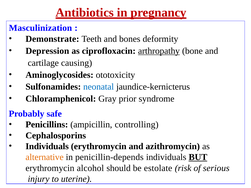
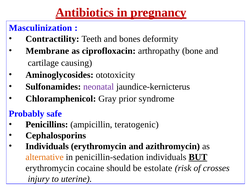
Demonstrate: Demonstrate -> Contractility
Depression: Depression -> Membrane
arthropathy underline: present -> none
neonatal colour: blue -> purple
controlling: controlling -> teratogenic
penicillin-depends: penicillin-depends -> penicillin-sedation
alcohol: alcohol -> cocaine
serious: serious -> crosses
